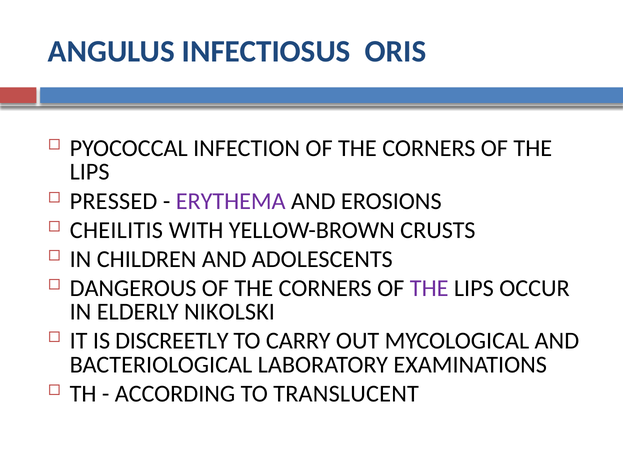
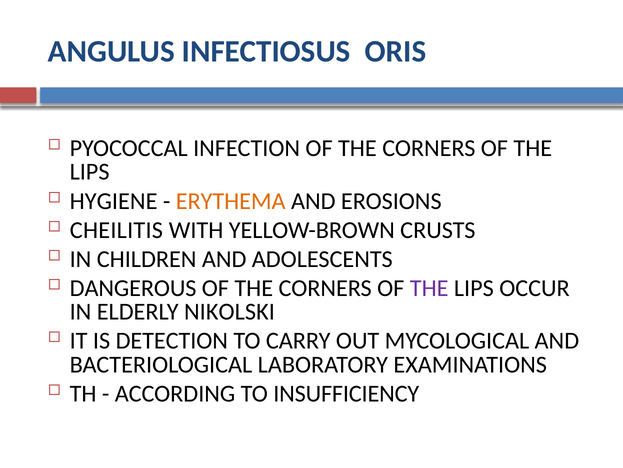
PRESSED: PRESSED -> HYGIENE
ERYTHEMA colour: purple -> orange
DISCREETLY: DISCREETLY -> DETECTION
TRANSLUCENT: TRANSLUCENT -> INSUFFICIENCY
